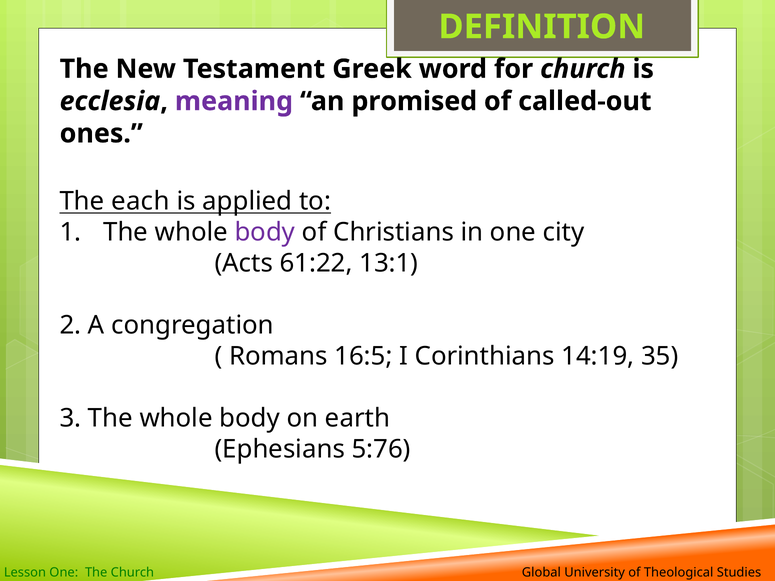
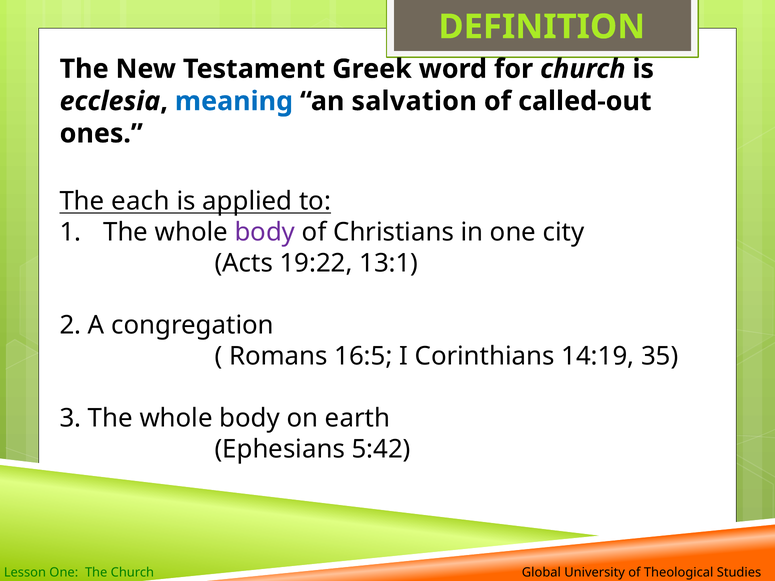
meaning colour: purple -> blue
promised: promised -> salvation
61:22: 61:22 -> 19:22
5:76: 5:76 -> 5:42
